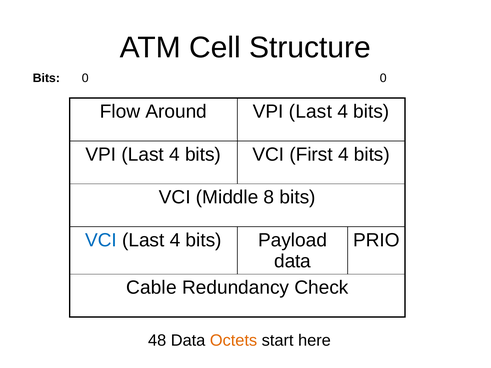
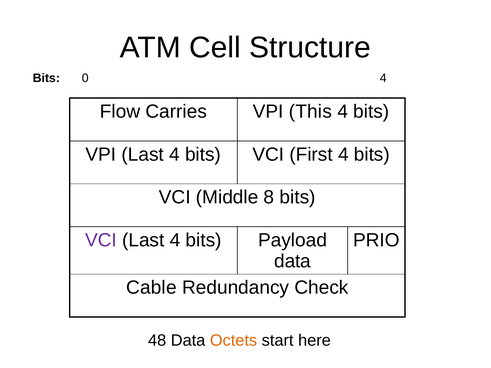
0 0: 0 -> 4
Around: Around -> Carries
Last at (310, 112): Last -> This
VCI at (101, 240) colour: blue -> purple
